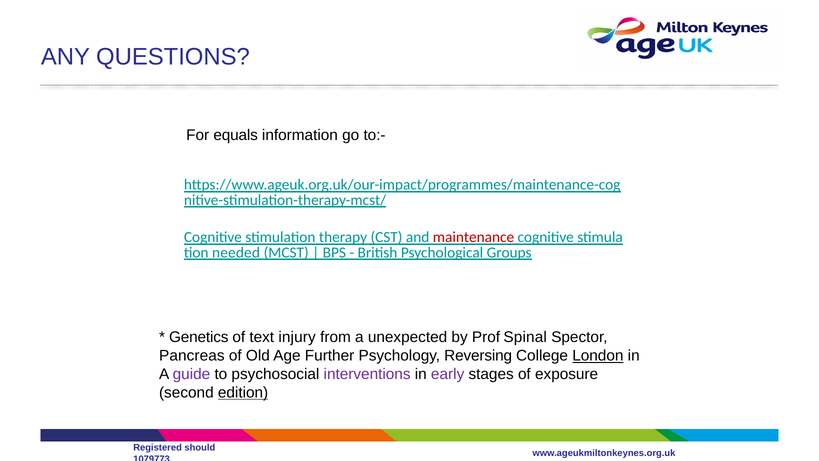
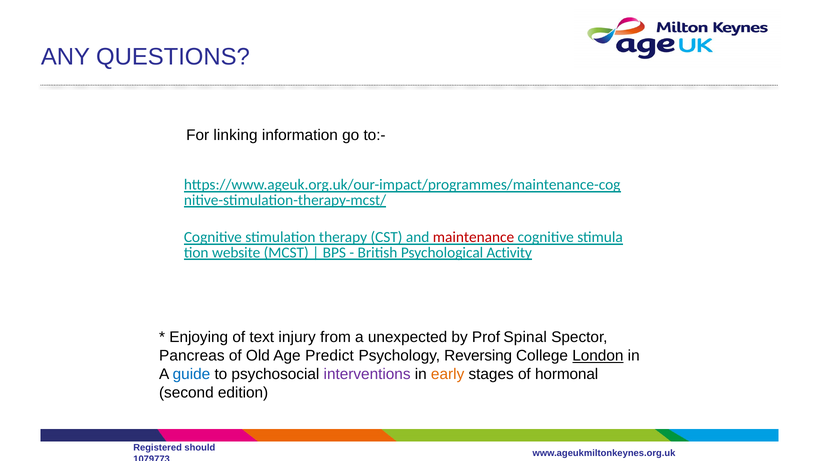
equals: equals -> linking
needed: needed -> website
Groups: Groups -> Activity
Genetics: Genetics -> Enjoying
Further: Further -> Predict
guide colour: purple -> blue
early colour: purple -> orange
exposure: exposure -> hormonal
edition underline: present -> none
